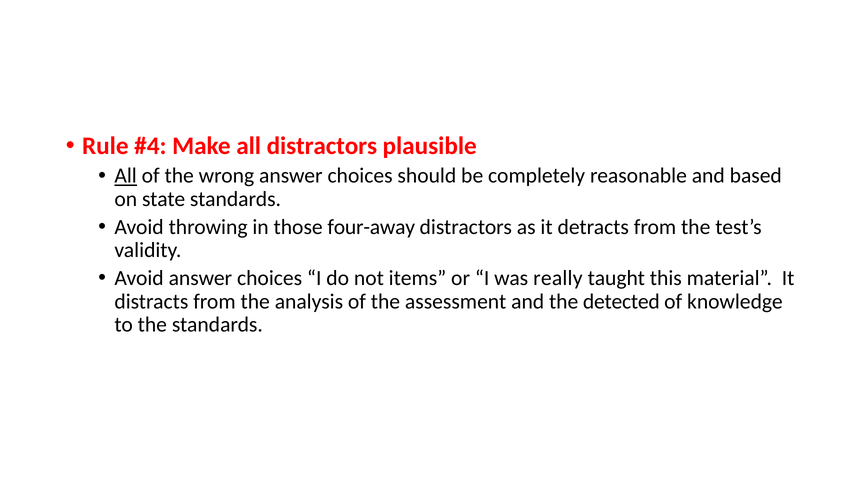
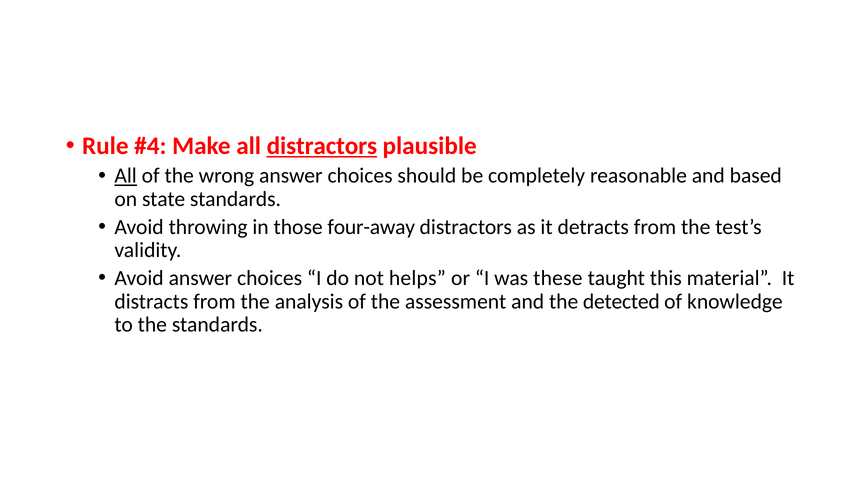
distractors at (322, 146) underline: none -> present
items: items -> helps
really: really -> these
